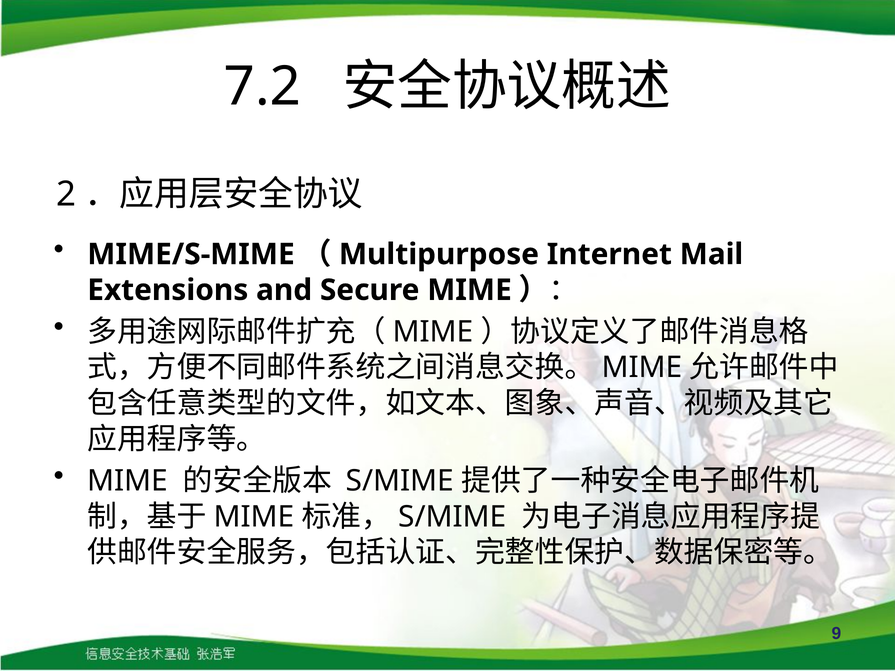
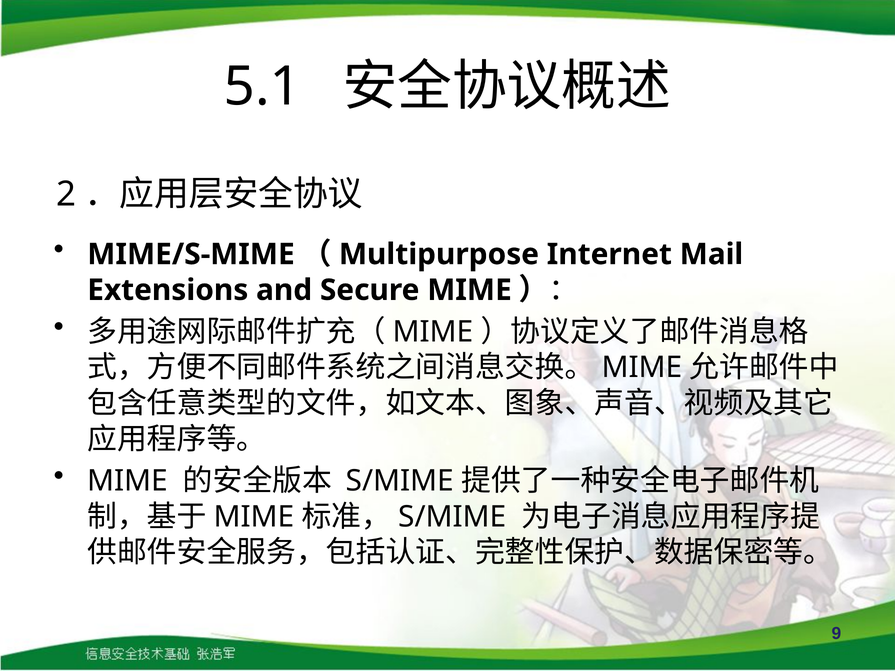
7.2: 7.2 -> 5.1
